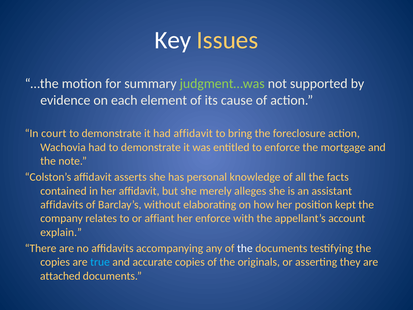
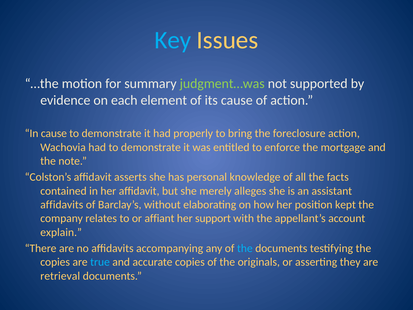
Key colour: white -> light blue
In court: court -> cause
had affidavit: affidavit -> properly
her enforce: enforce -> support
the at (245, 248) colour: white -> light blue
attached: attached -> retrieval
